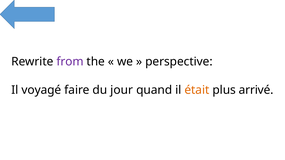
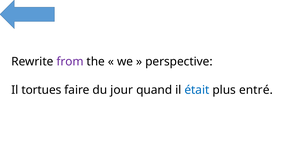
voyagé: voyagé -> tortues
était colour: orange -> blue
arrivé: arrivé -> entré
